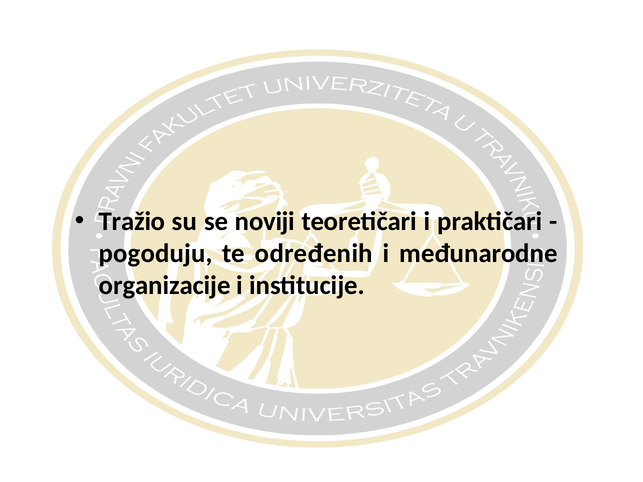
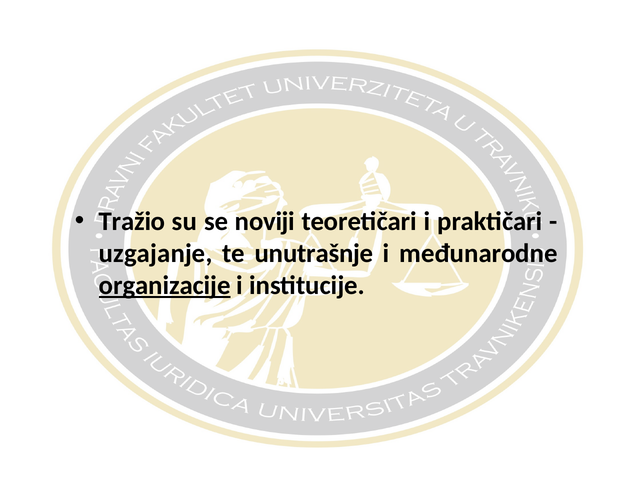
pogoduju: pogoduju -> uzgajanje
određenih: određenih -> unutrašnje
organizacije underline: none -> present
